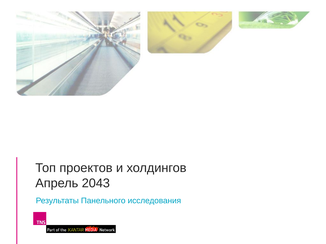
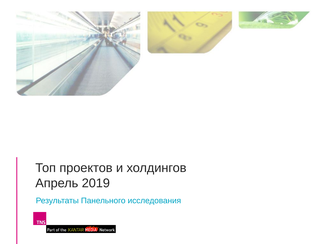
2043: 2043 -> 2019
